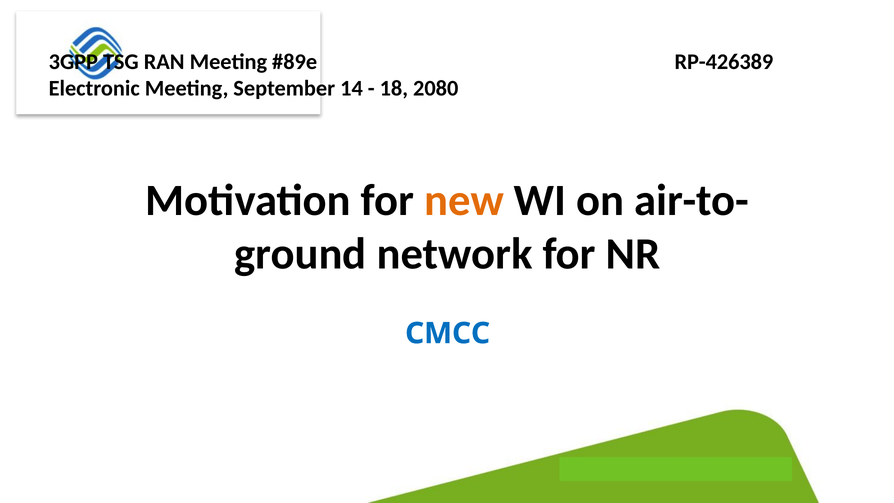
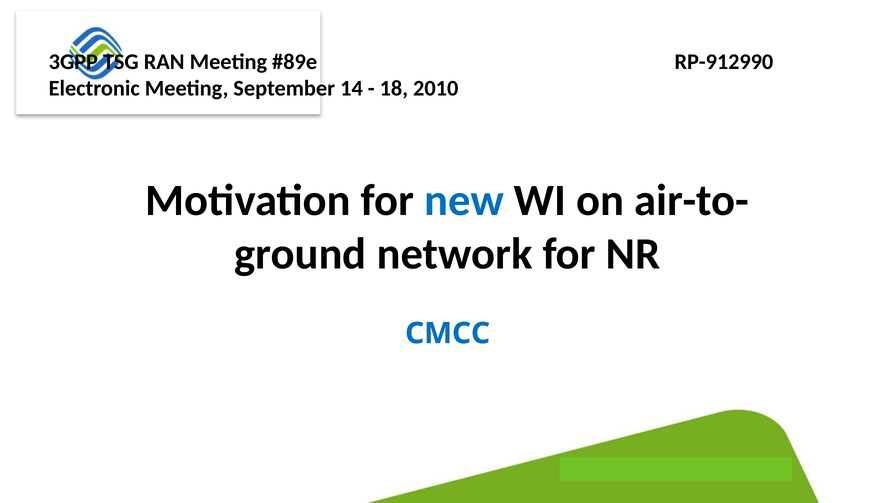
RP-426389: RP-426389 -> RP-912990
2080: 2080 -> 2010
new colour: orange -> blue
